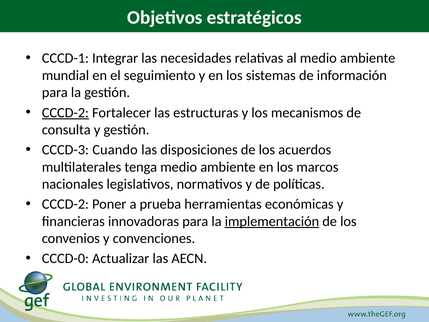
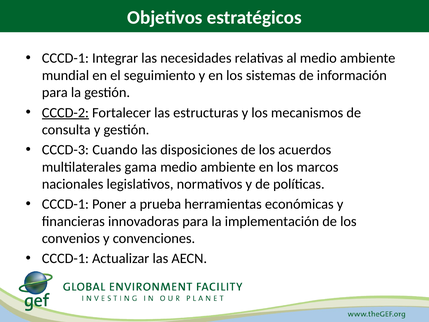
tenga: tenga -> gama
CCCD-2 at (65, 204): CCCD-2 -> CCCD-1
implementación underline: present -> none
CCCD-0 at (65, 258): CCCD-0 -> CCCD-1
